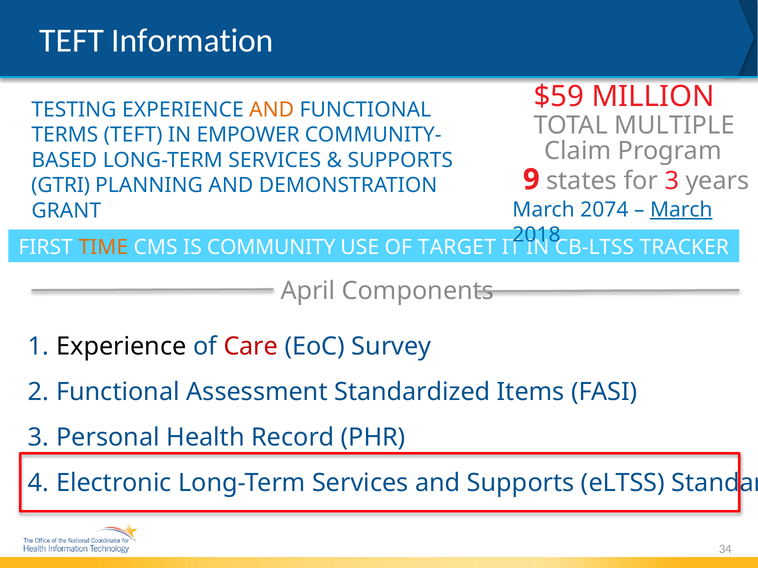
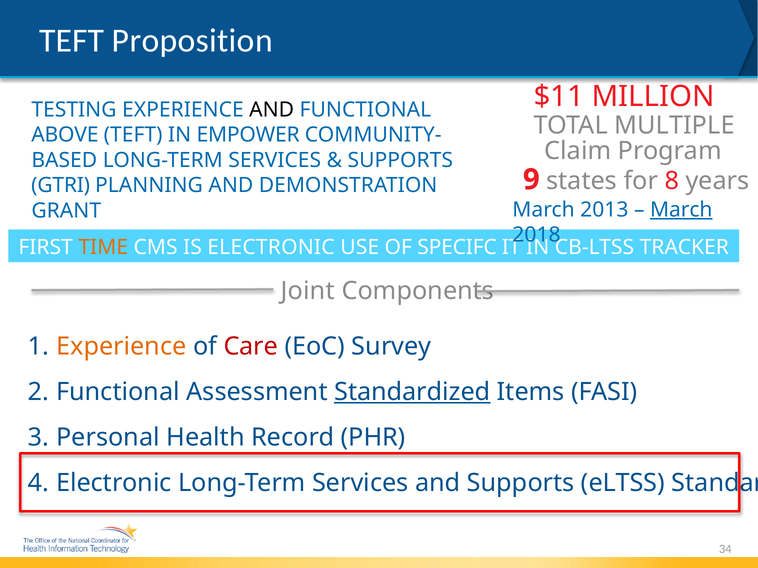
Information: Information -> Proposition
$59: $59 -> $11
AND at (272, 110) colour: orange -> black
TERMS: TERMS -> ABOVE
for 3: 3 -> 8
2074: 2074 -> 2013
IS COMMUNITY: COMMUNITY -> ELECTRONIC
TARGET: TARGET -> SPECIFC
April: April -> Joint
Experience at (121, 347) colour: black -> orange
Standardized underline: none -> present
